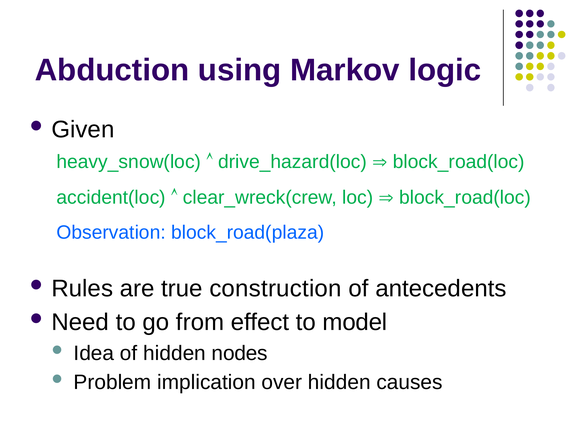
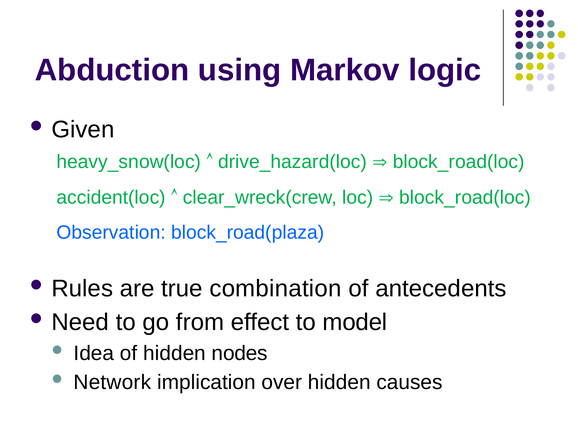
construction: construction -> combination
Problem: Problem -> Network
